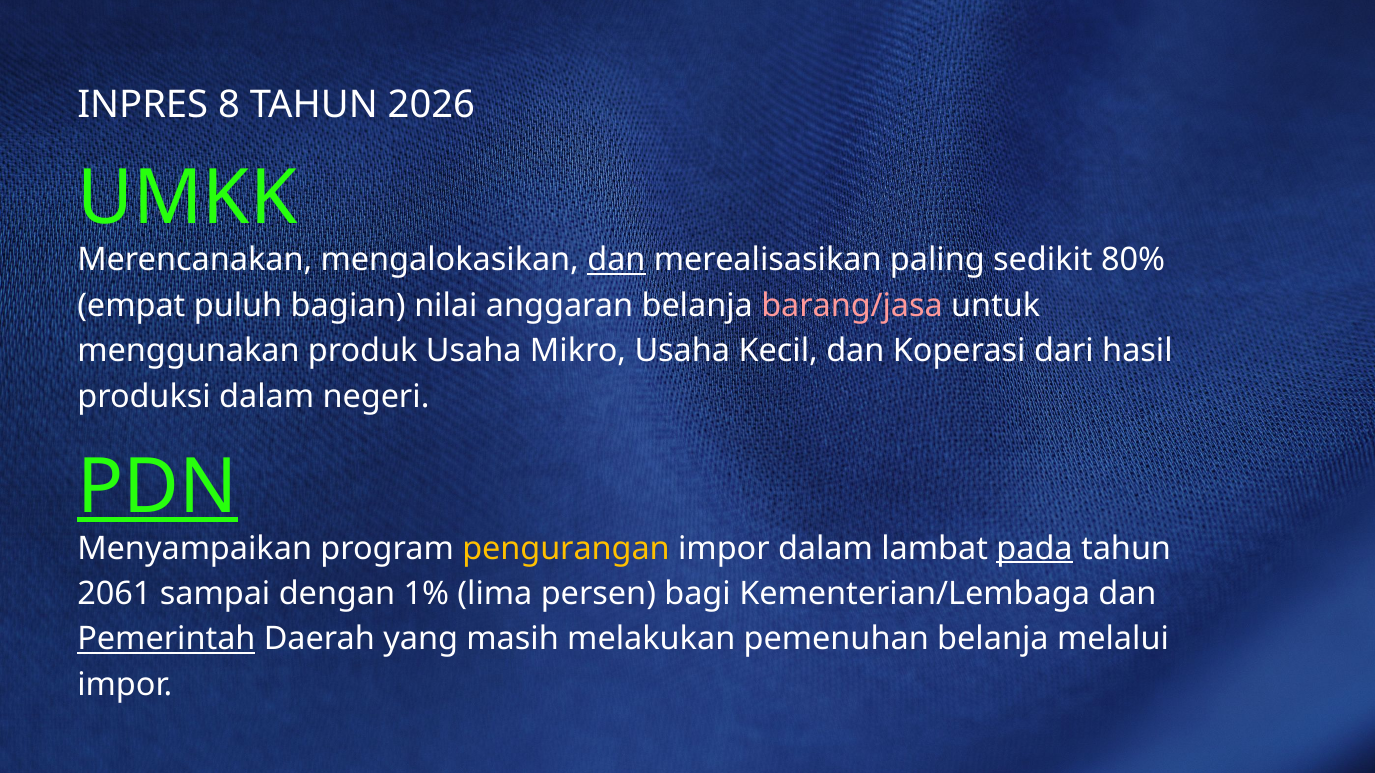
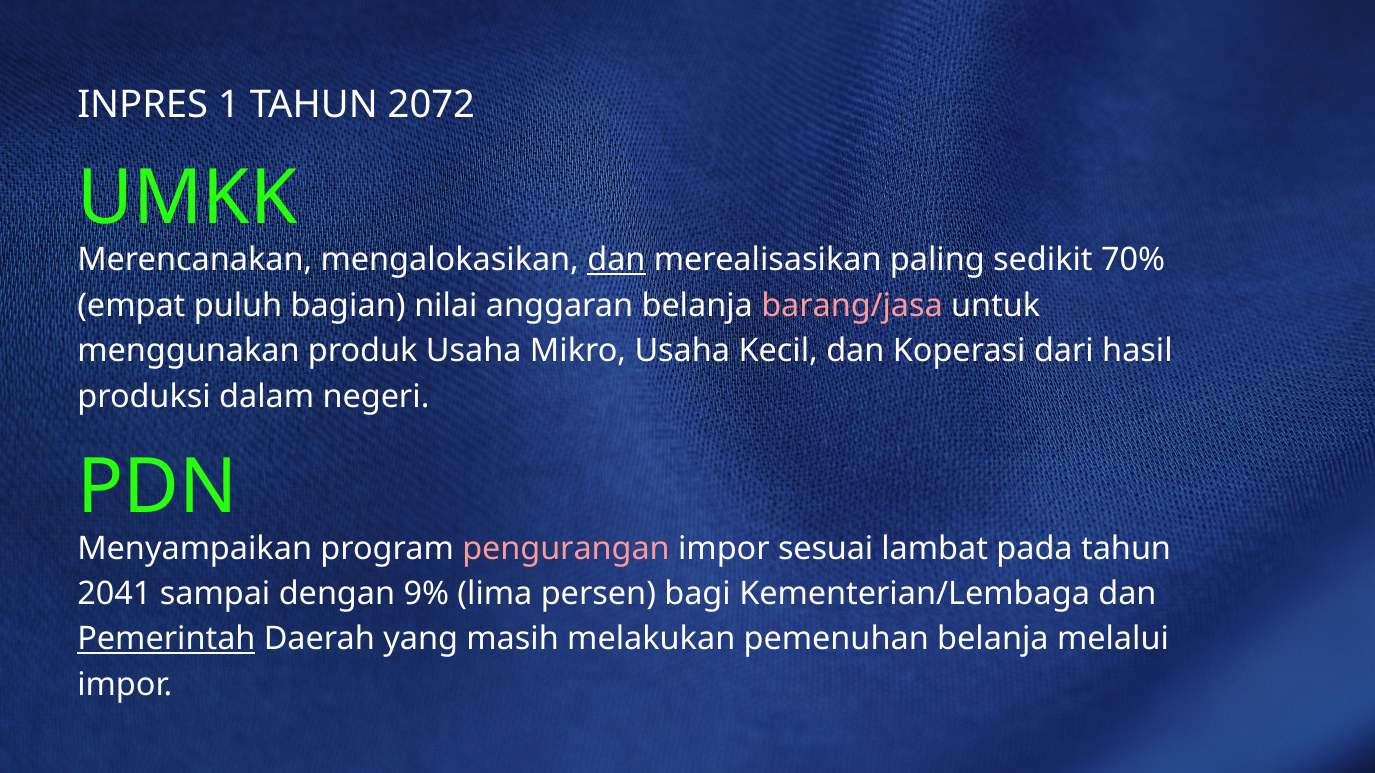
8: 8 -> 1
2026: 2026 -> 2072
80%: 80% -> 70%
PDN underline: present -> none
pengurangan colour: yellow -> pink
impor dalam: dalam -> sesuai
pada underline: present -> none
2061: 2061 -> 2041
1%: 1% -> 9%
